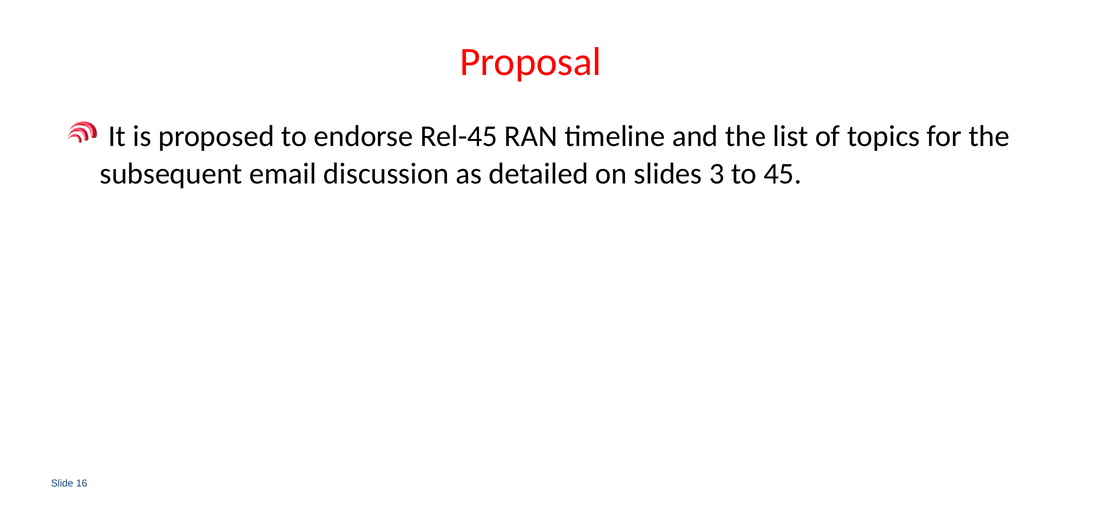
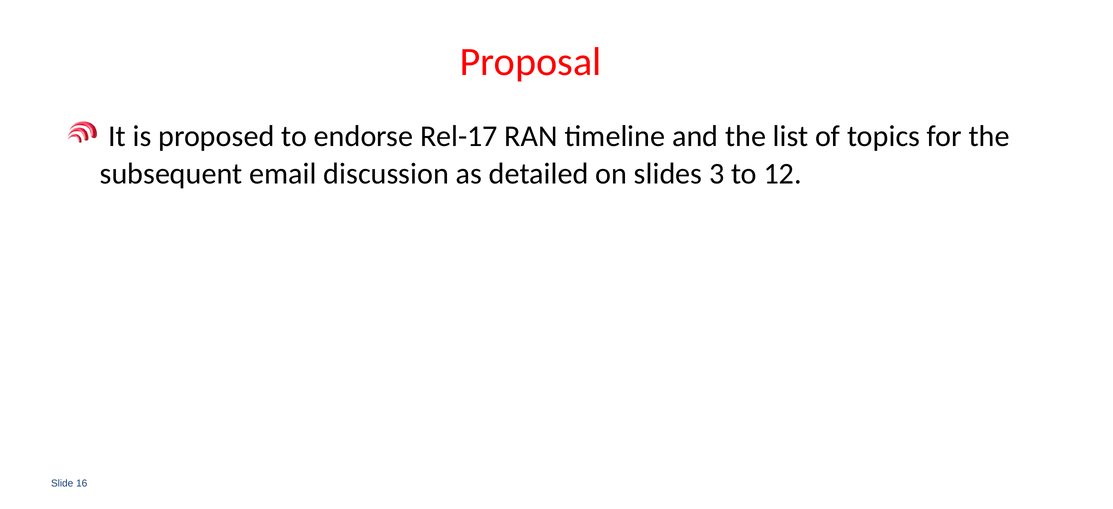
Rel-45: Rel-45 -> Rel-17
45: 45 -> 12
